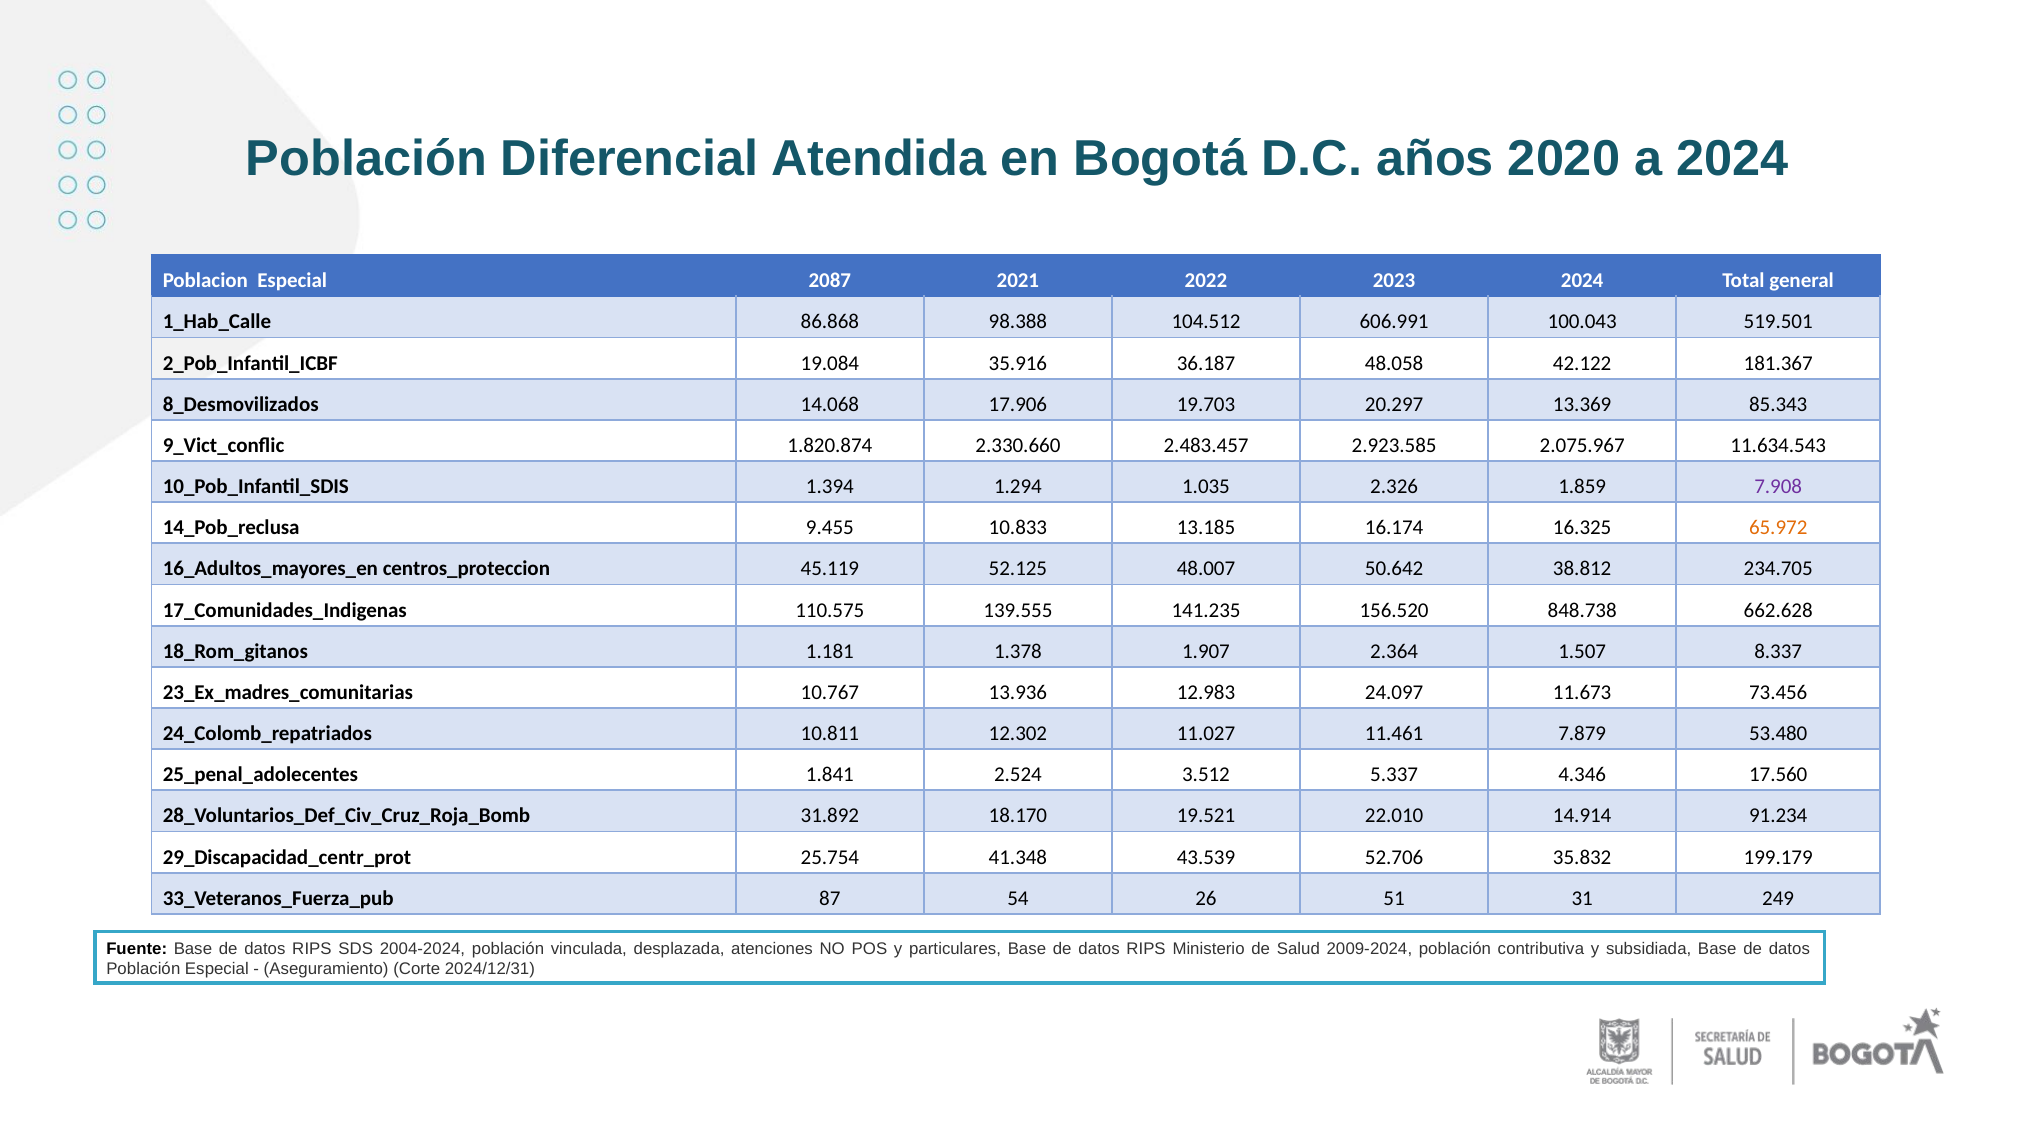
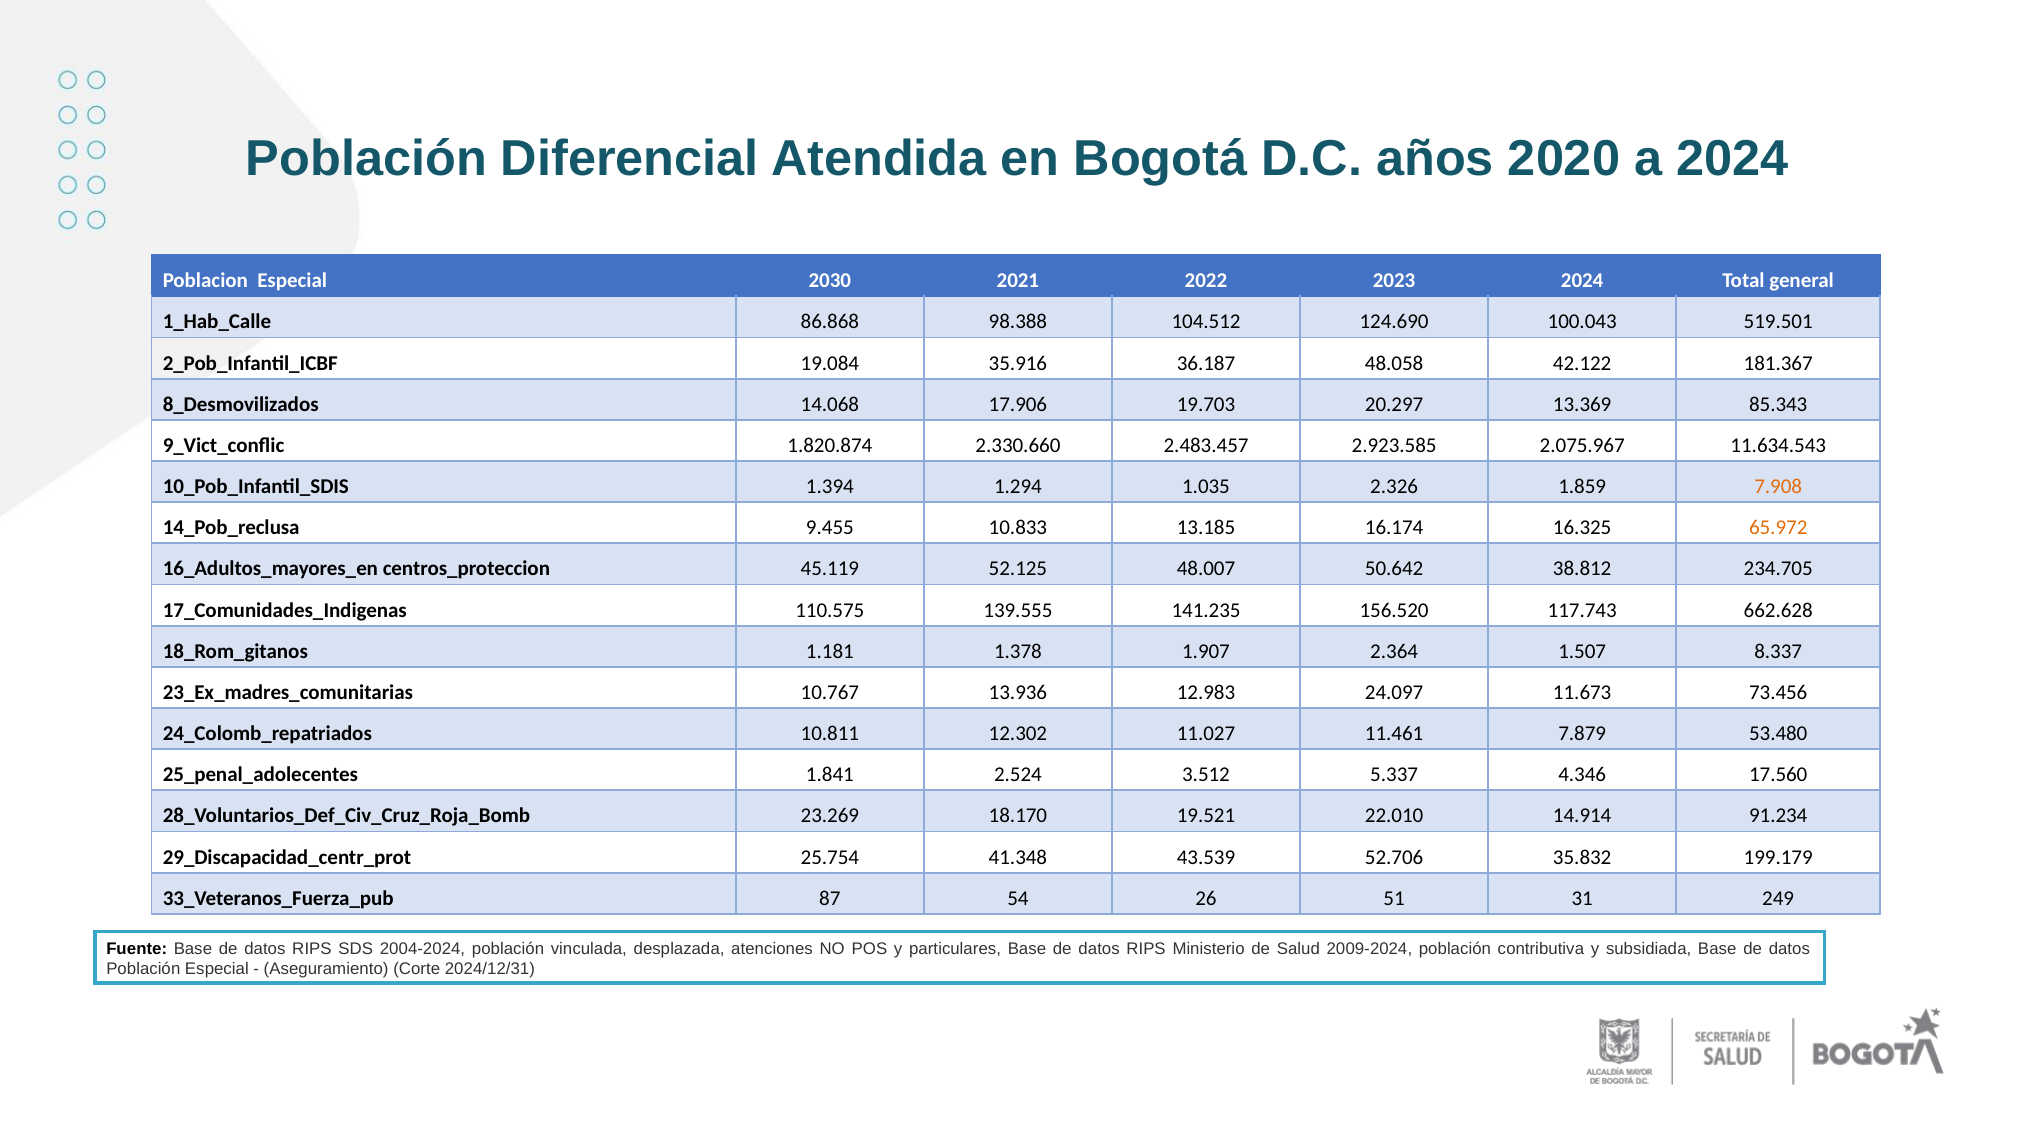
2087: 2087 -> 2030
606.991: 606.991 -> 124.690
7.908 colour: purple -> orange
848.738: 848.738 -> 117.743
31.892: 31.892 -> 23.269
